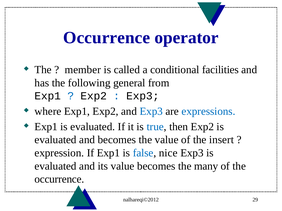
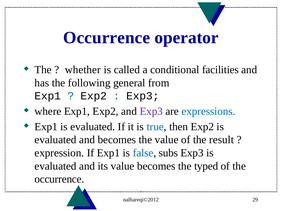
member: member -> whether
Exp3 at (151, 112) colour: blue -> purple
insert: insert -> result
nice: nice -> subs
many: many -> typed
